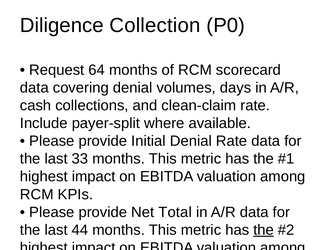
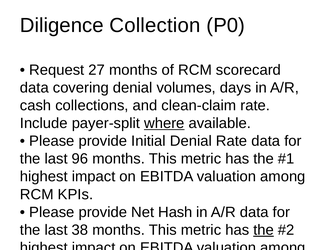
64: 64 -> 27
where underline: none -> present
33: 33 -> 96
Total: Total -> Hash
44: 44 -> 38
